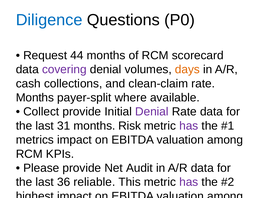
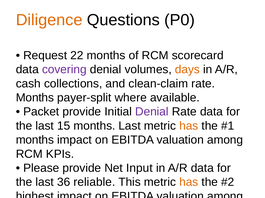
Diligence colour: blue -> orange
44: 44 -> 22
Collect at (41, 112): Collect -> Packet
31: 31 -> 15
months Risk: Risk -> Last
has at (189, 126) colour: purple -> orange
metrics at (35, 140): metrics -> months
Audit: Audit -> Input
has at (189, 183) colour: purple -> orange
